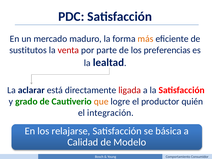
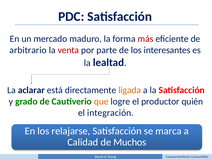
más colour: orange -> red
sustitutos: sustitutos -> arbitrario
preferencias: preferencias -> interesantes
ligada colour: red -> orange
básica: básica -> marca
Modelo: Modelo -> Muchos
